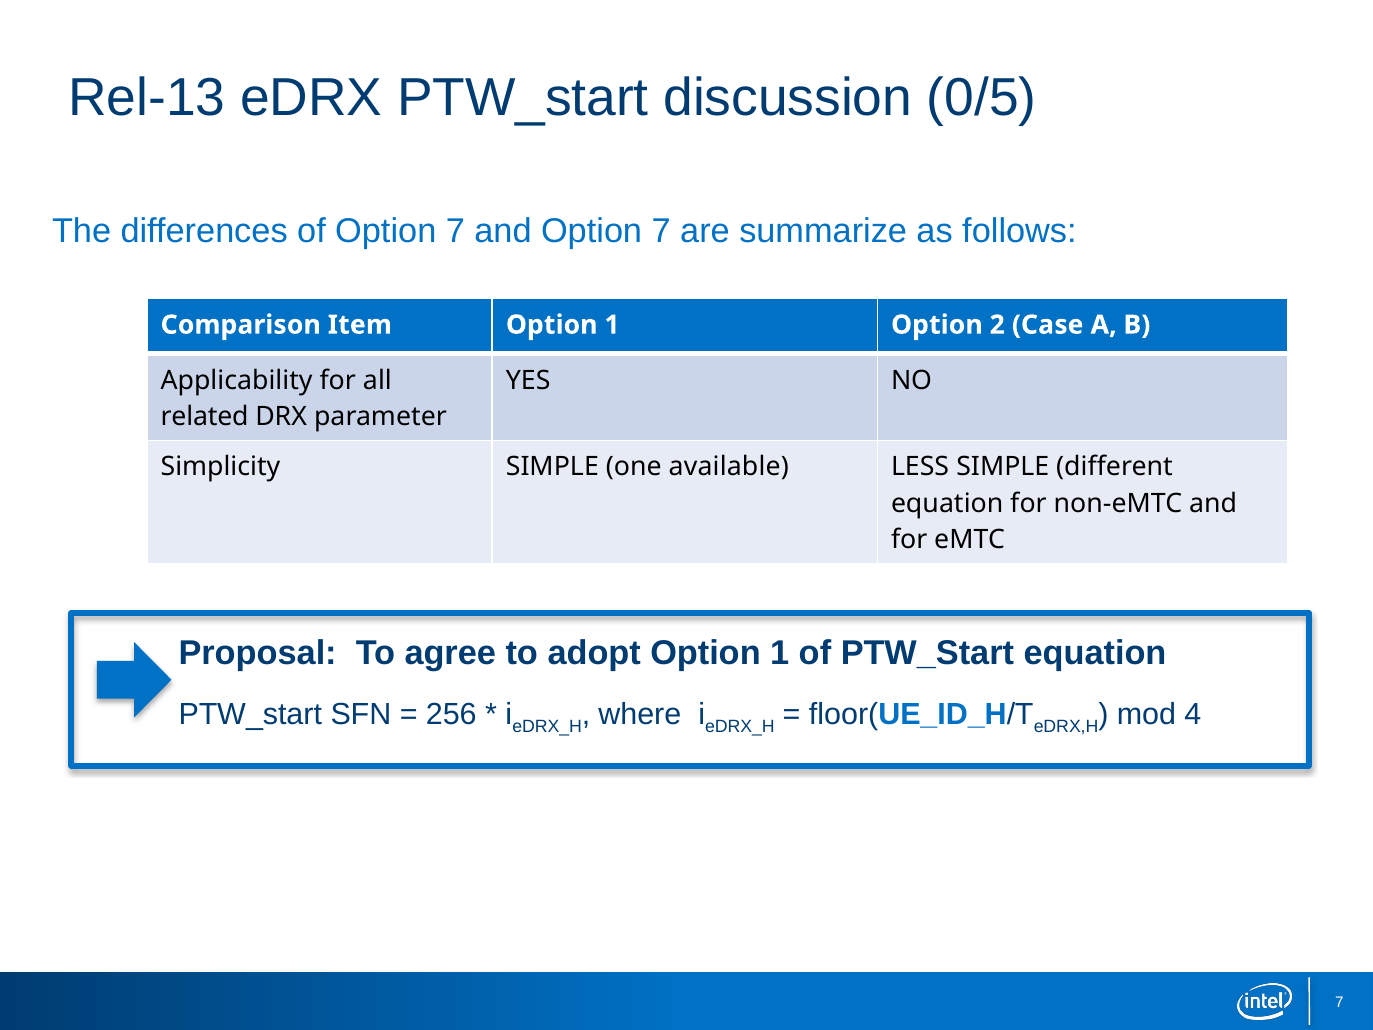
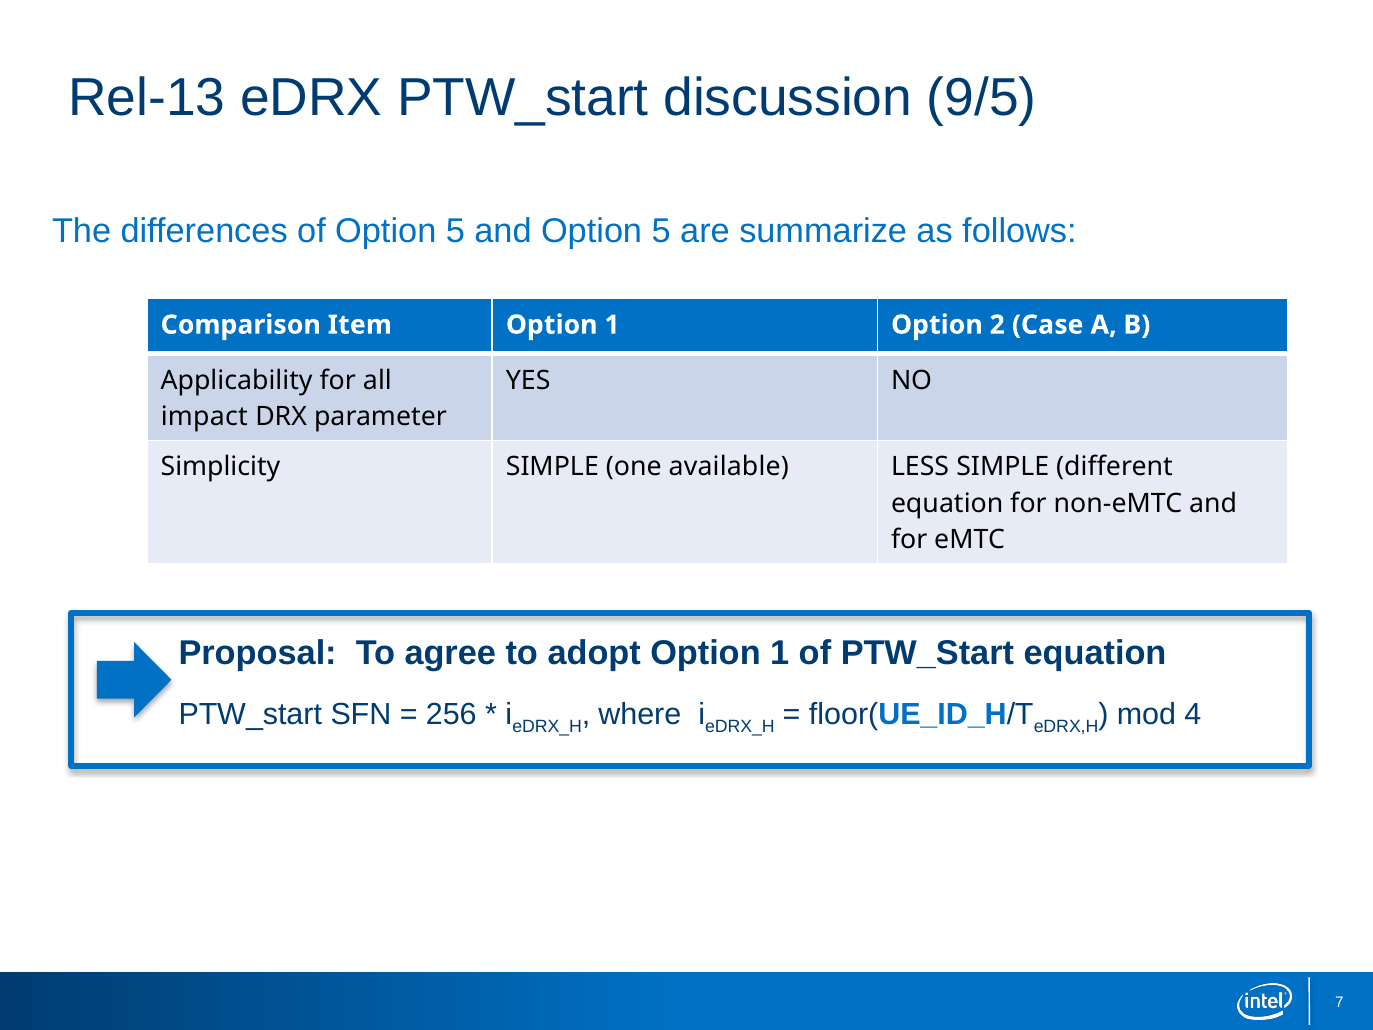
0/5: 0/5 -> 9/5
of Option 7: 7 -> 5
and Option 7: 7 -> 5
related: related -> impact
